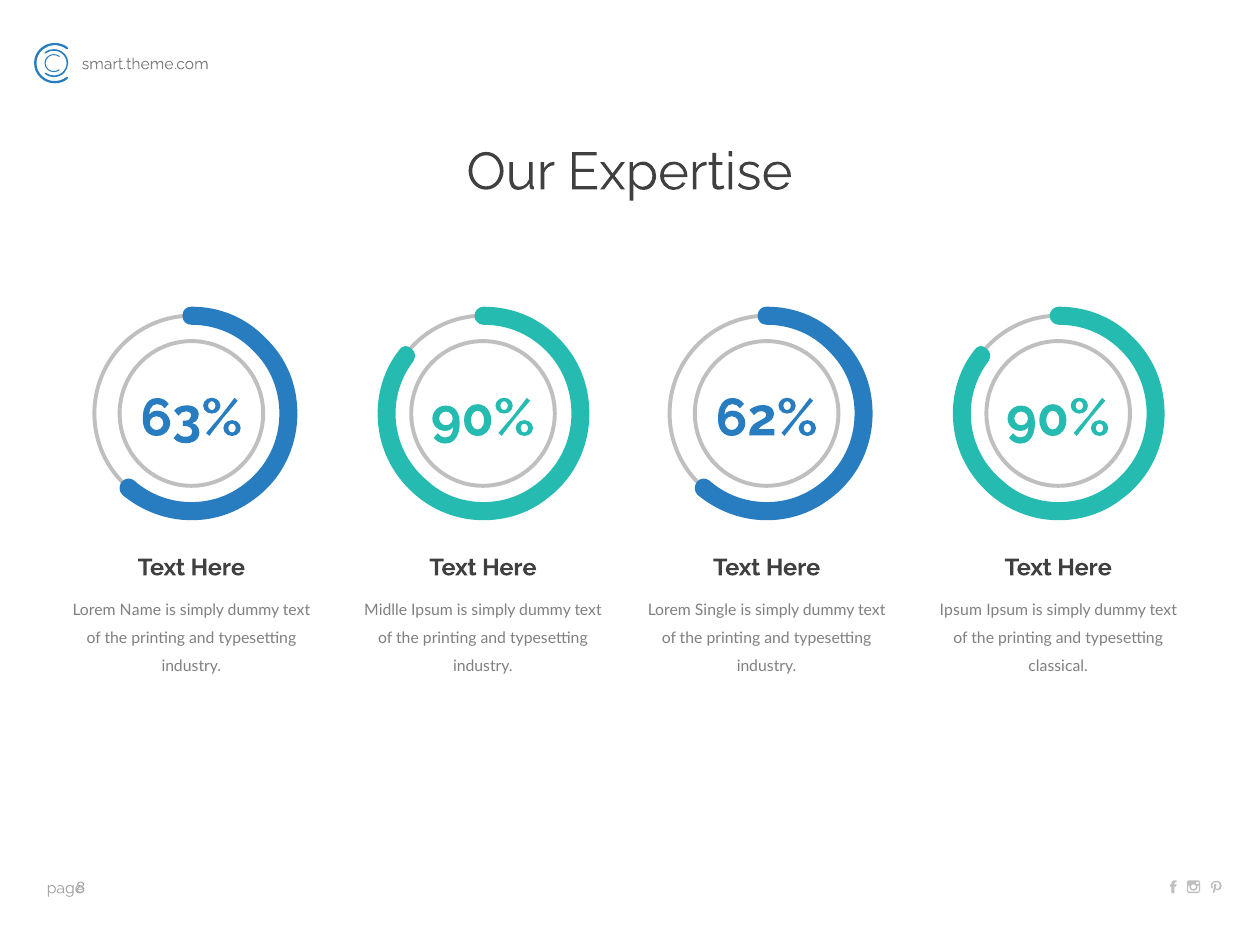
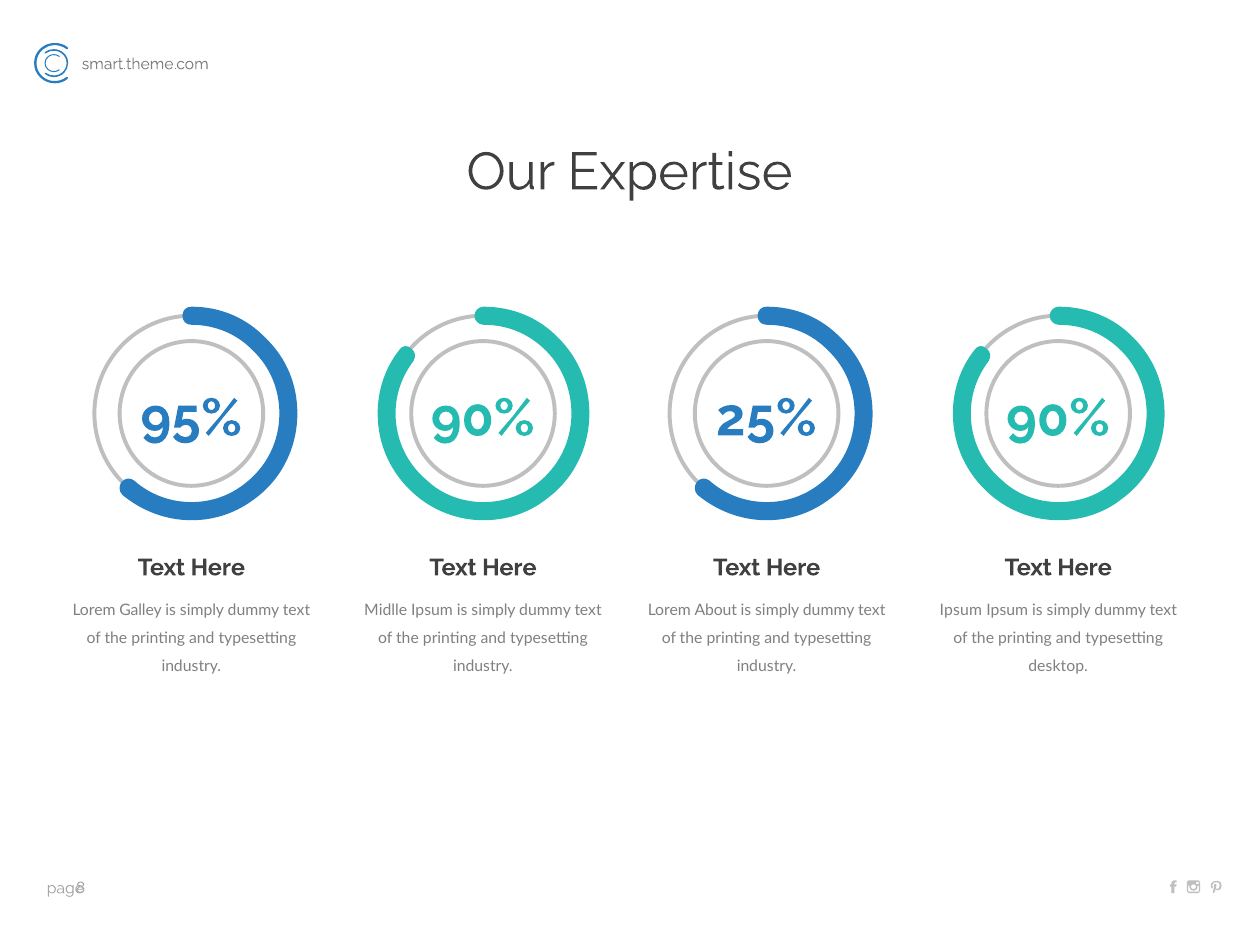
63%: 63% -> 95%
62%: 62% -> 25%
Name: Name -> Galley
Single: Single -> About
classical: classical -> desktop
